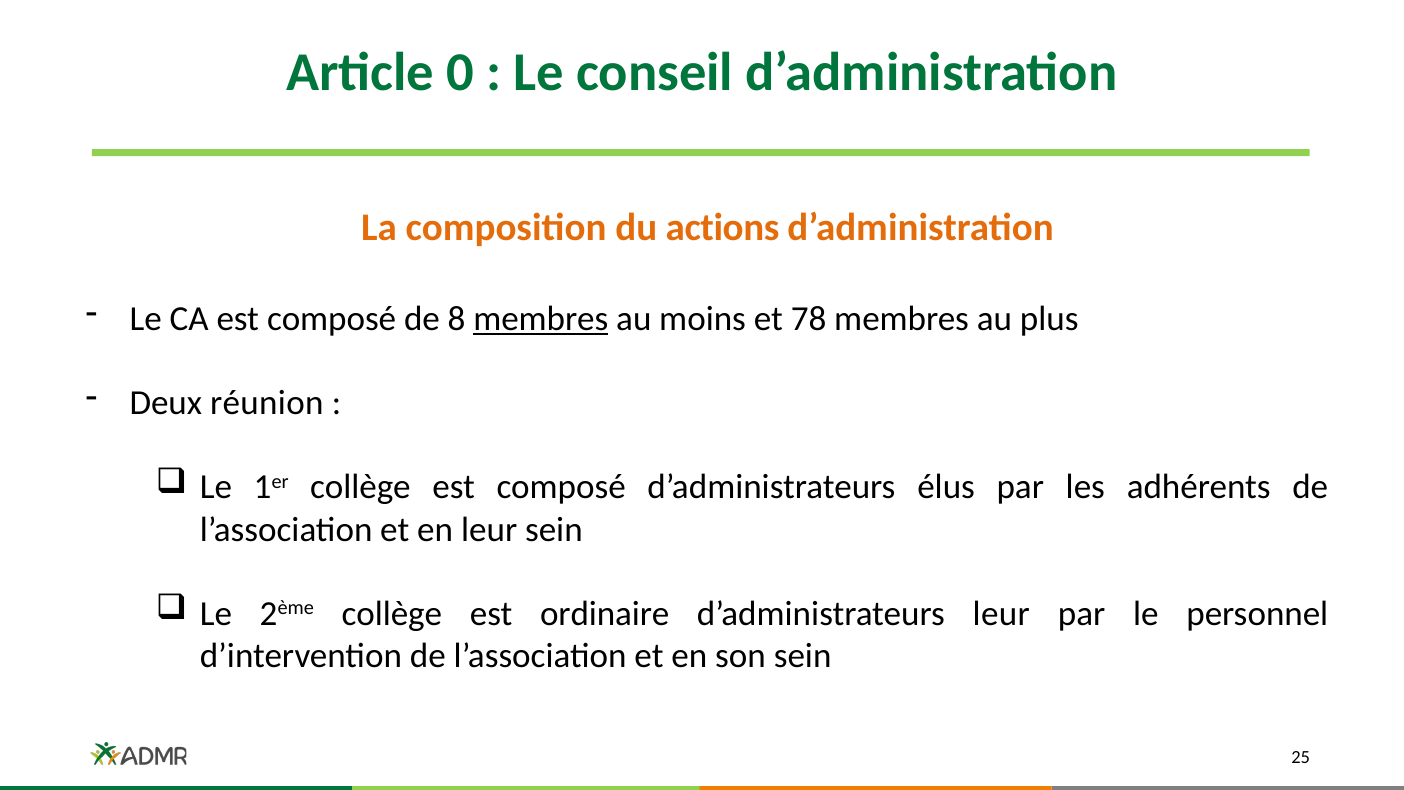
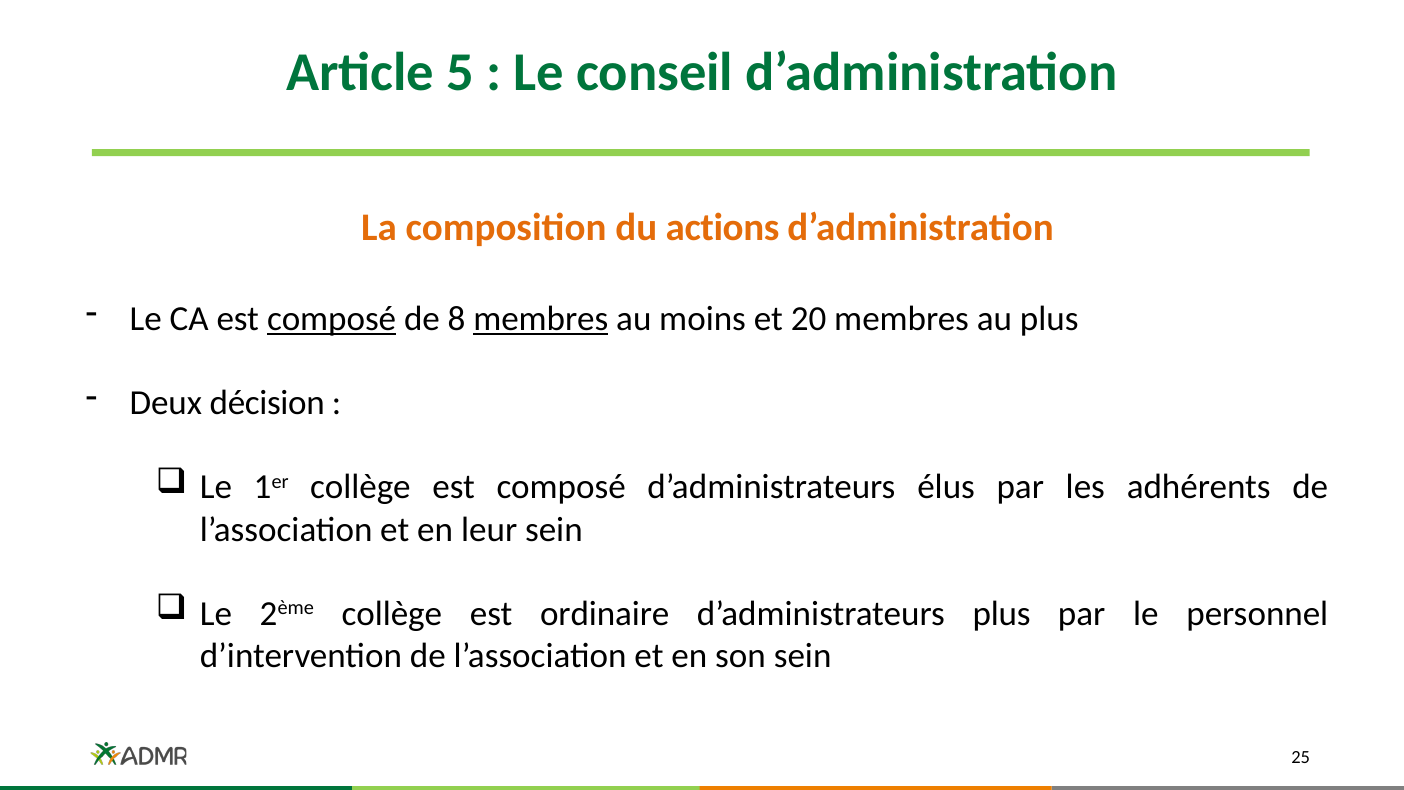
0: 0 -> 5
composé at (332, 319) underline: none -> present
78: 78 -> 20
réunion: réunion -> décision
d’administrateurs leur: leur -> plus
